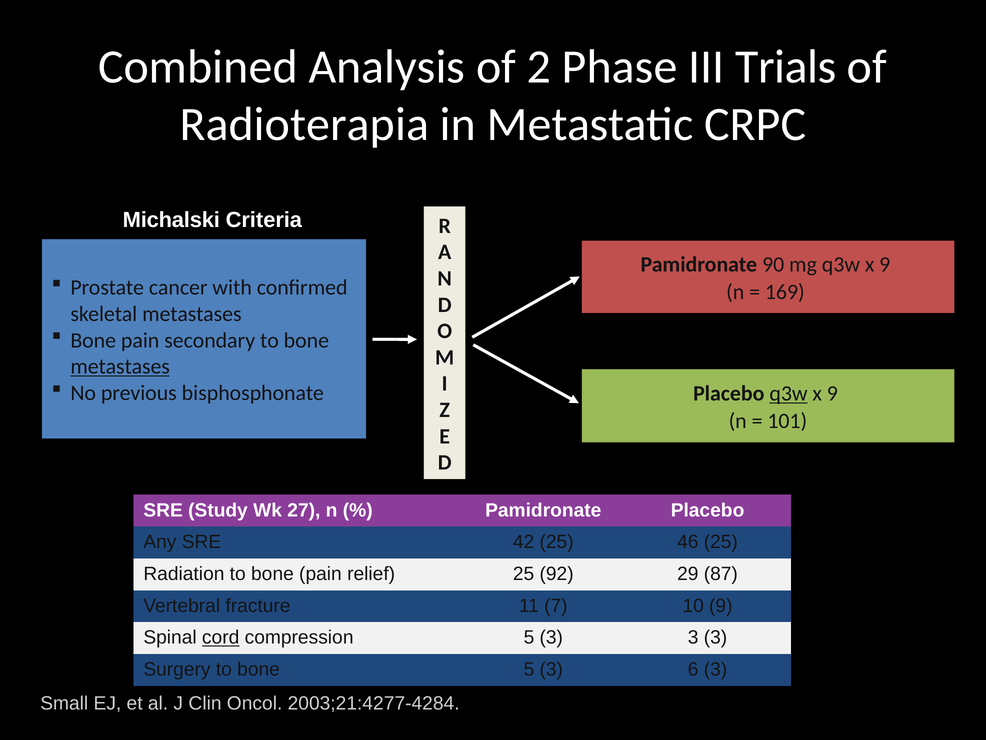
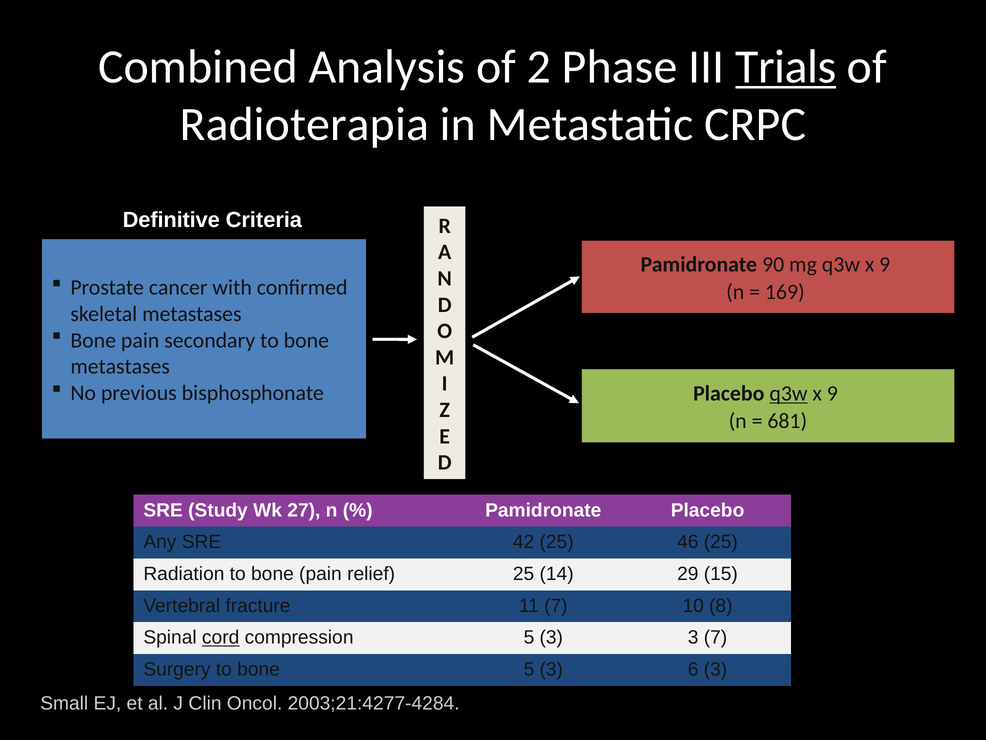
Trials underline: none -> present
Michalski: Michalski -> Definitive
metastases at (120, 366) underline: present -> none
101: 101 -> 681
92: 92 -> 14
87: 87 -> 15
10 9: 9 -> 8
3 3 3: 3 -> 7
